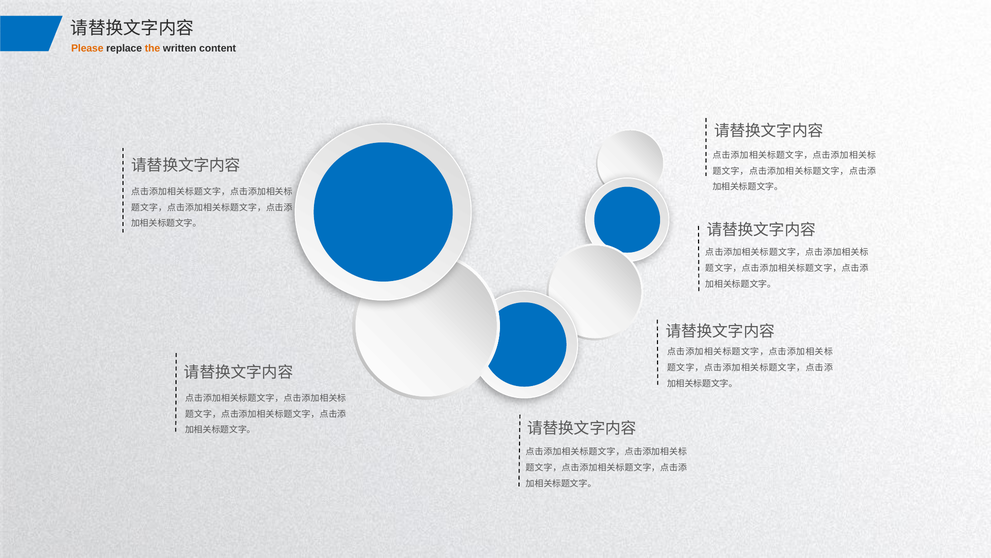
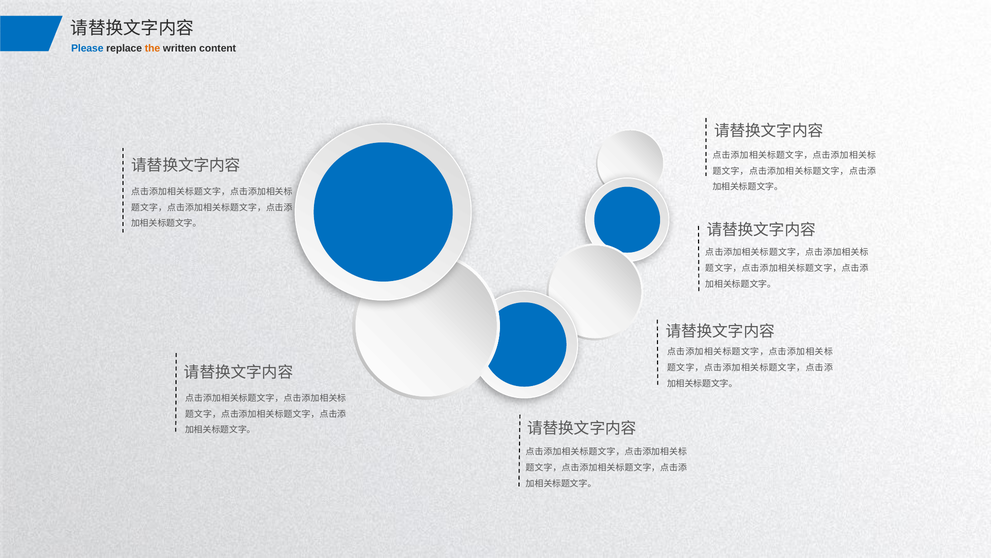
Please colour: orange -> blue
